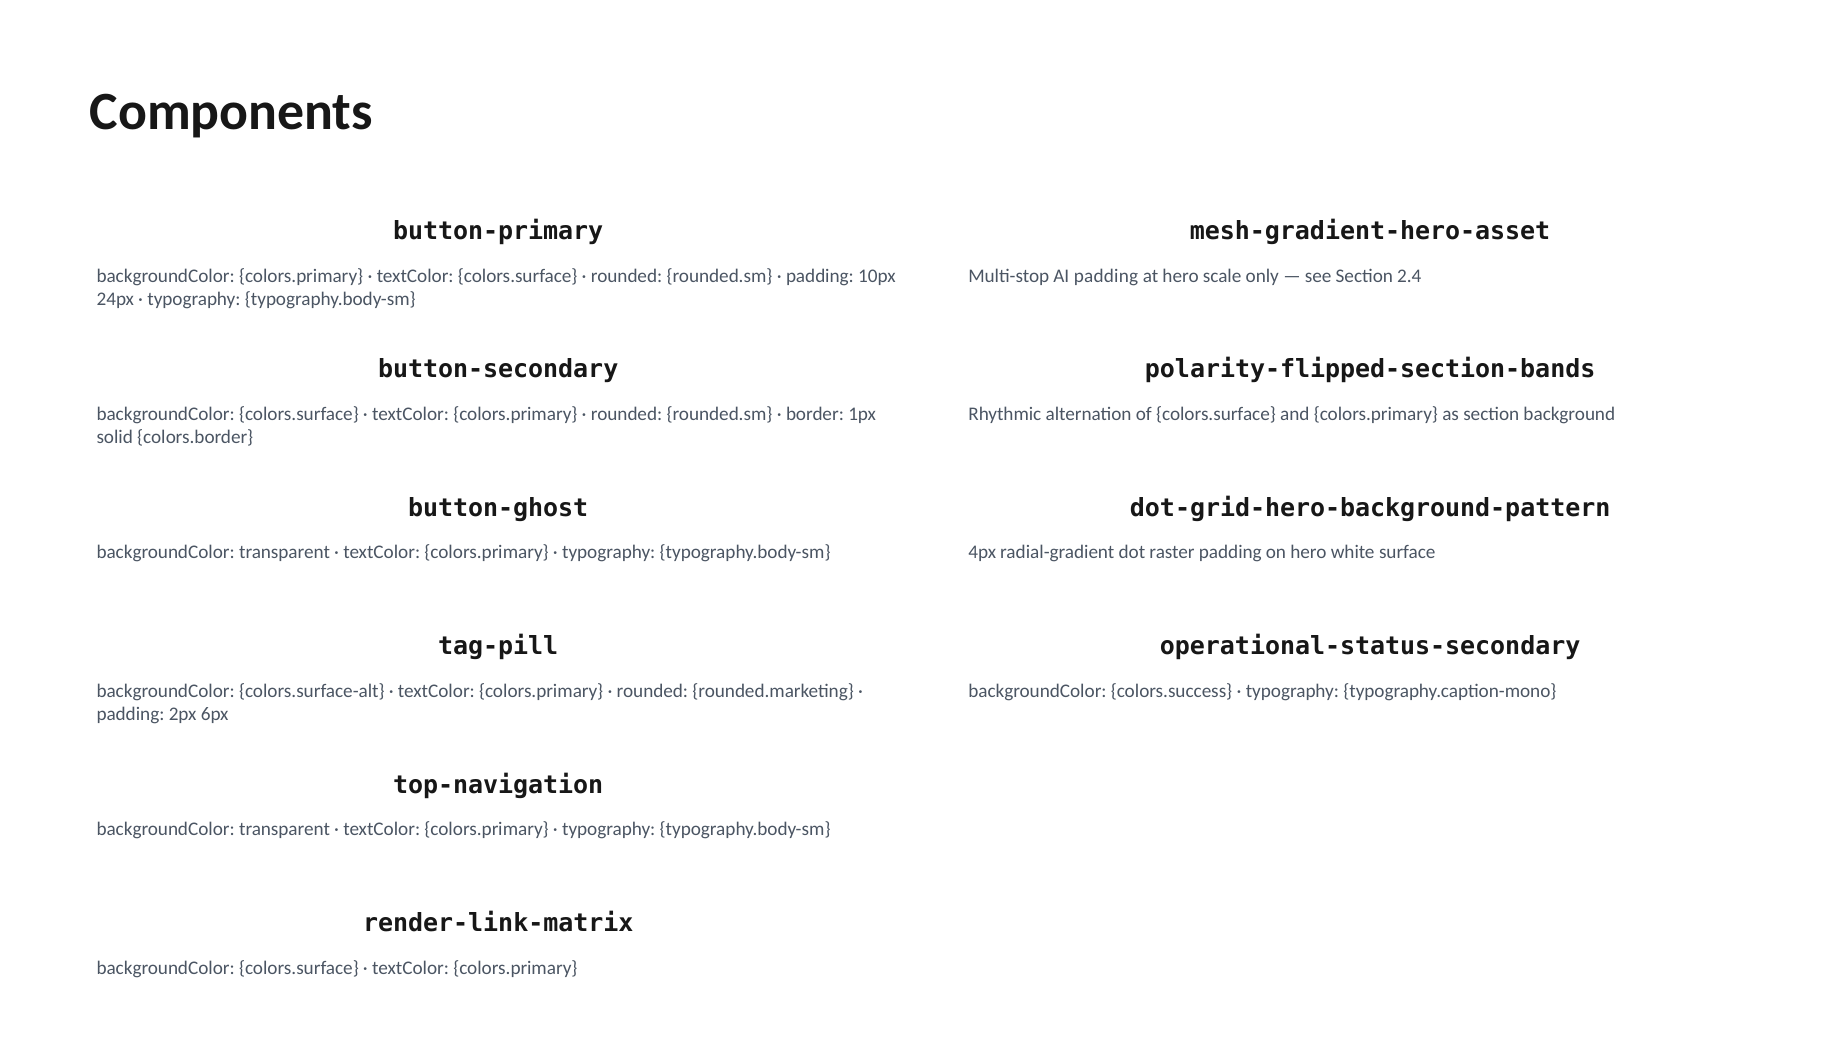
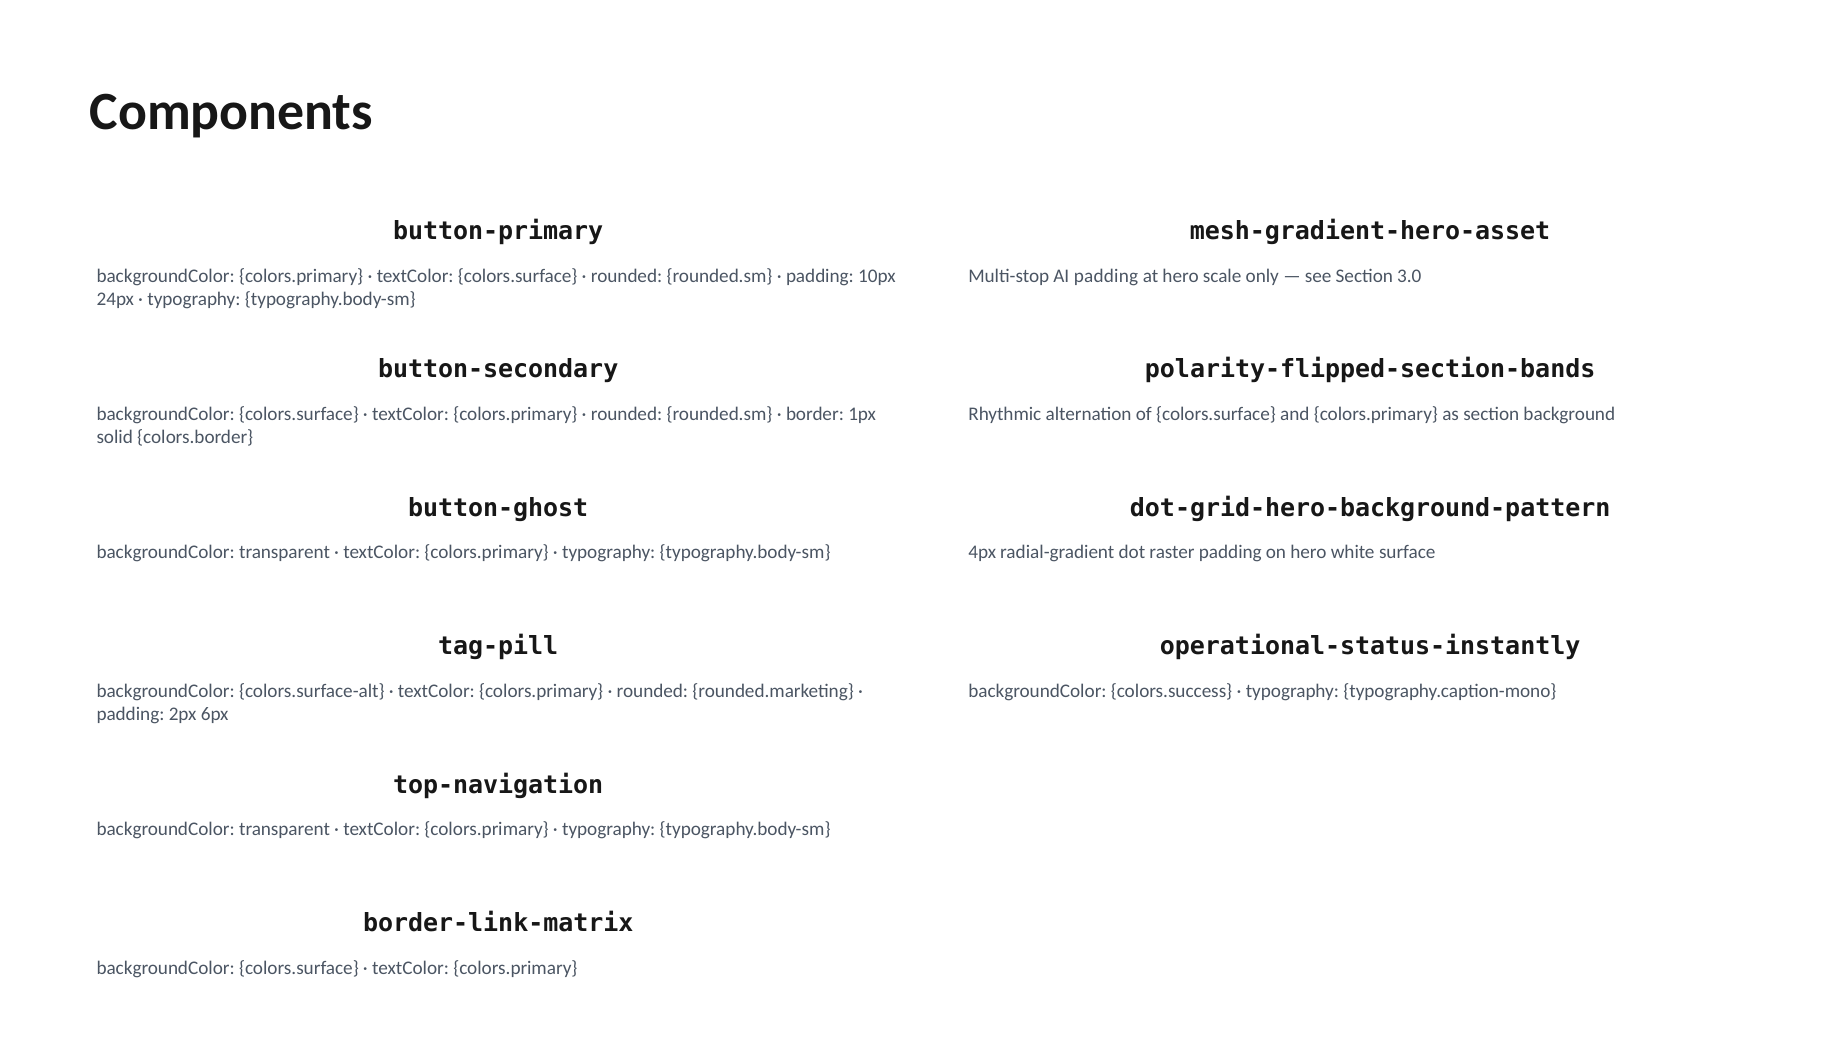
2.4: 2.4 -> 3.0
operational-status-secondary: operational-status-secondary -> operational-status-instantly
render-link-matrix: render-link-matrix -> border-link-matrix
